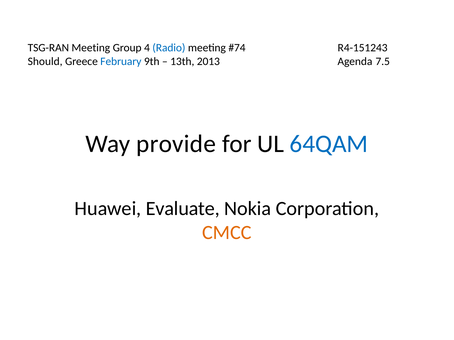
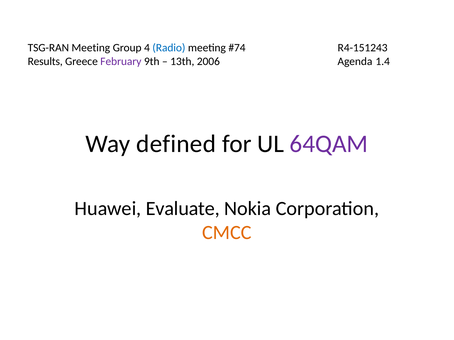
Should: Should -> Results
February colour: blue -> purple
2013: 2013 -> 2006
7.5: 7.5 -> 1.4
provide: provide -> defined
64QAM colour: blue -> purple
